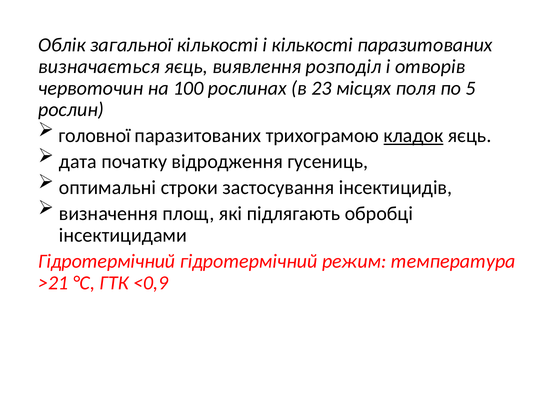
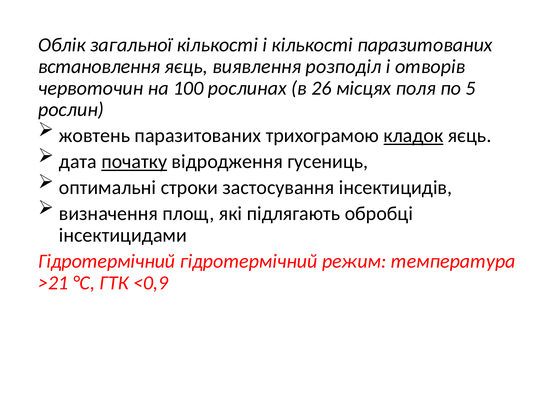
визначається: визначається -> встановлення
23: 23 -> 26
головної: головної -> жовтень
початку underline: none -> present
